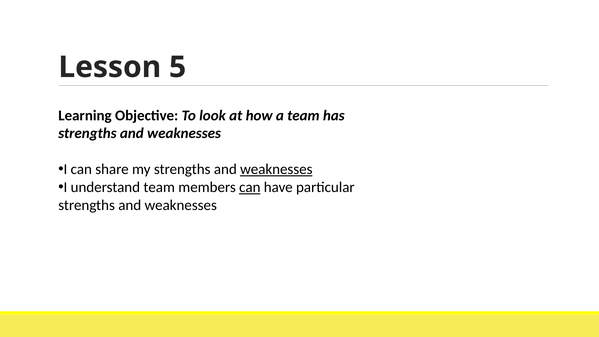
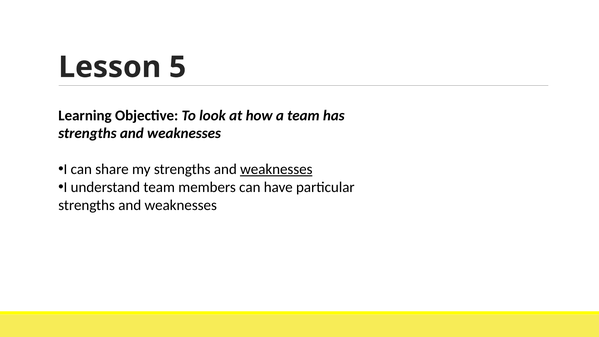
can at (250, 187) underline: present -> none
